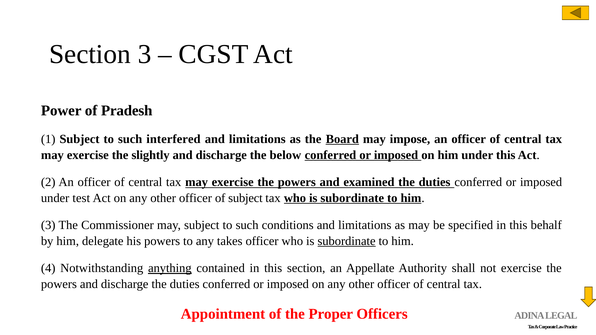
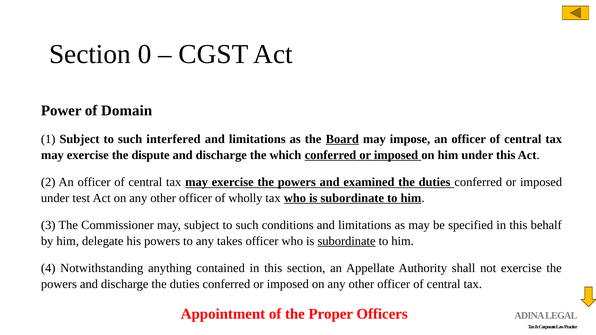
Section 3: 3 -> 0
Pradesh: Pradesh -> Domain
slightly: slightly -> dispute
below: below -> which
of subject: subject -> wholly
anything underline: present -> none
